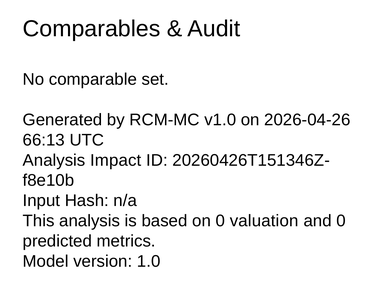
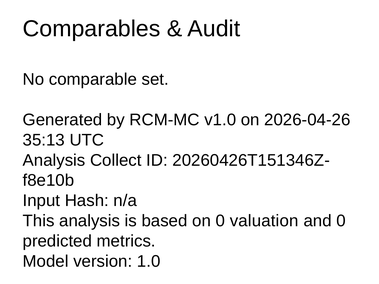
66:13: 66:13 -> 35:13
Impact: Impact -> Collect
